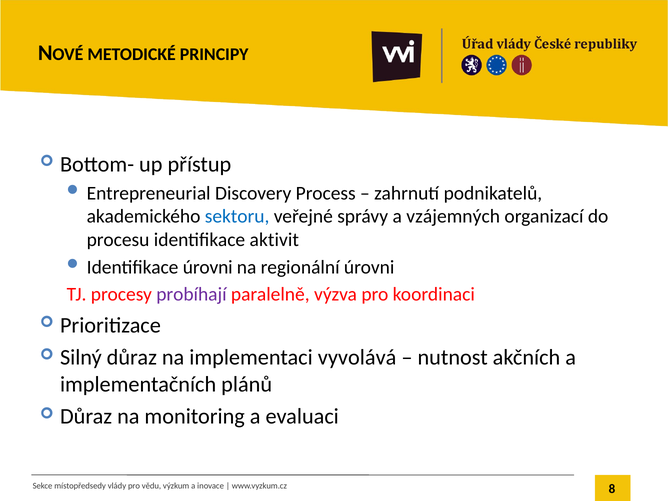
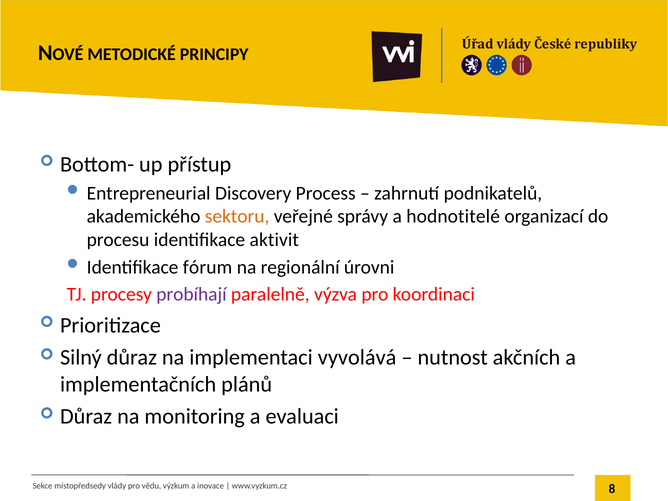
sektoru colour: blue -> orange
vzájemných: vzájemných -> hodnotitelé
Identifikace úrovni: úrovni -> fórum
